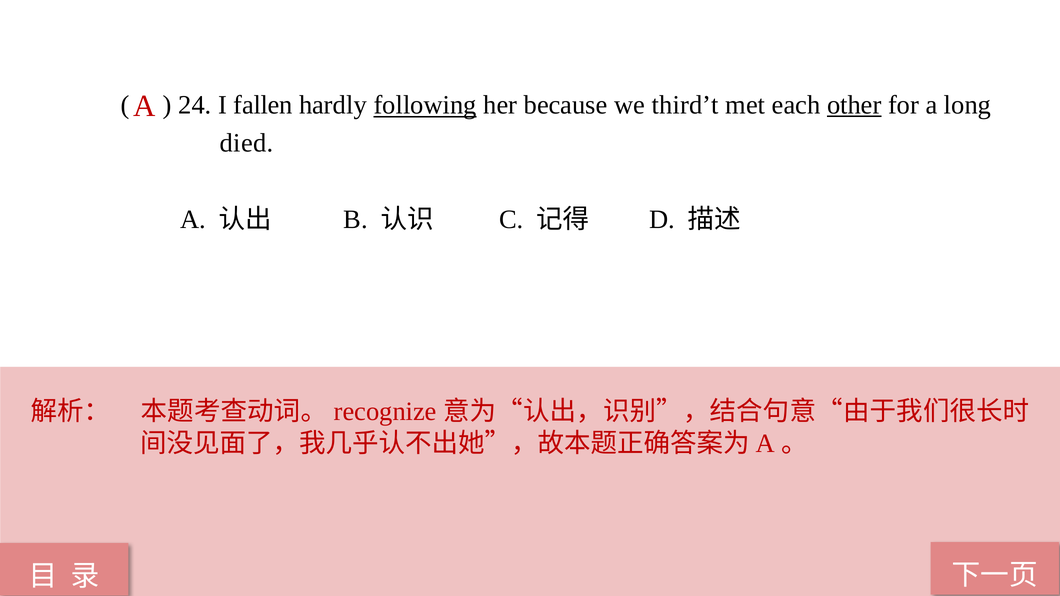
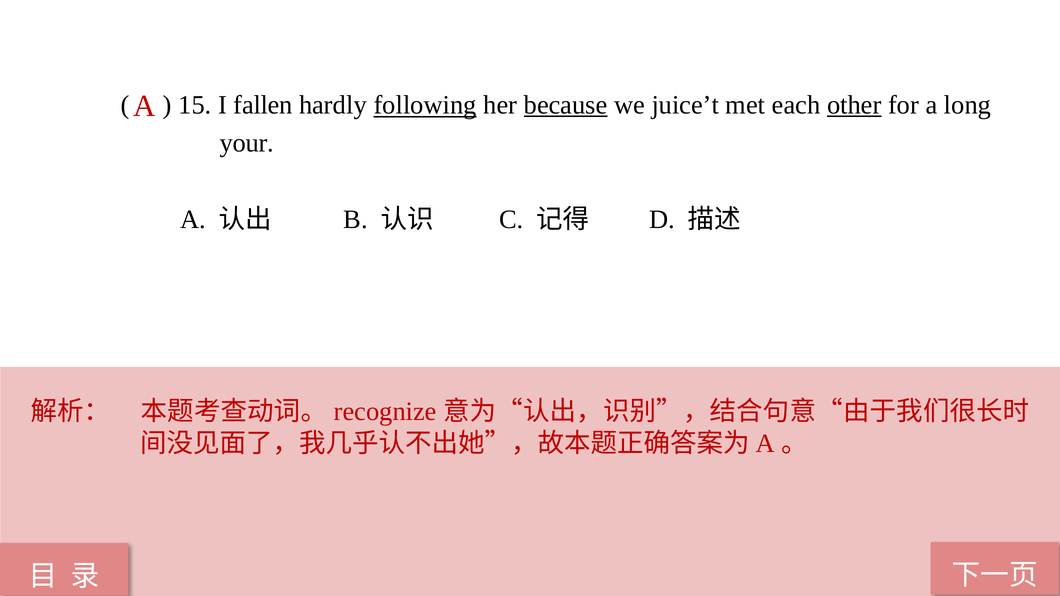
24: 24 -> 15
because underline: none -> present
third’t: third’t -> juice’t
died: died -> your
